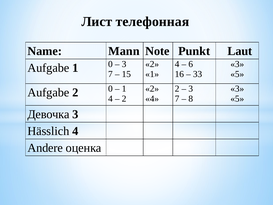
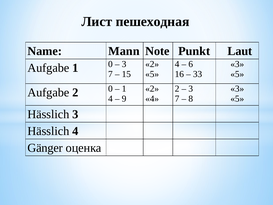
телефонная: телефонная -> пешеходная
1 at (152, 74): 1 -> 5
2 at (124, 99): 2 -> 9
Девочка at (48, 114): Девочка -> Hässlich
Andere: Andere -> Gänger
